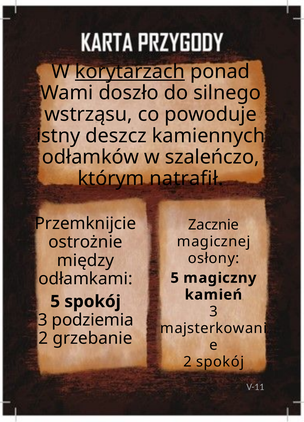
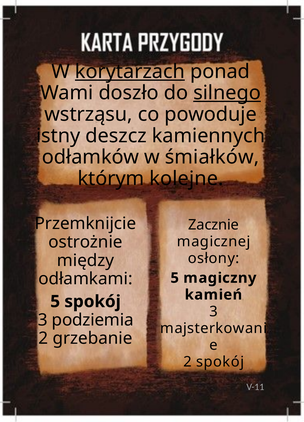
silnego underline: none -> present
szaleńczo: szaleńczo -> śmiałków
natrafił: natrafił -> kolejne
